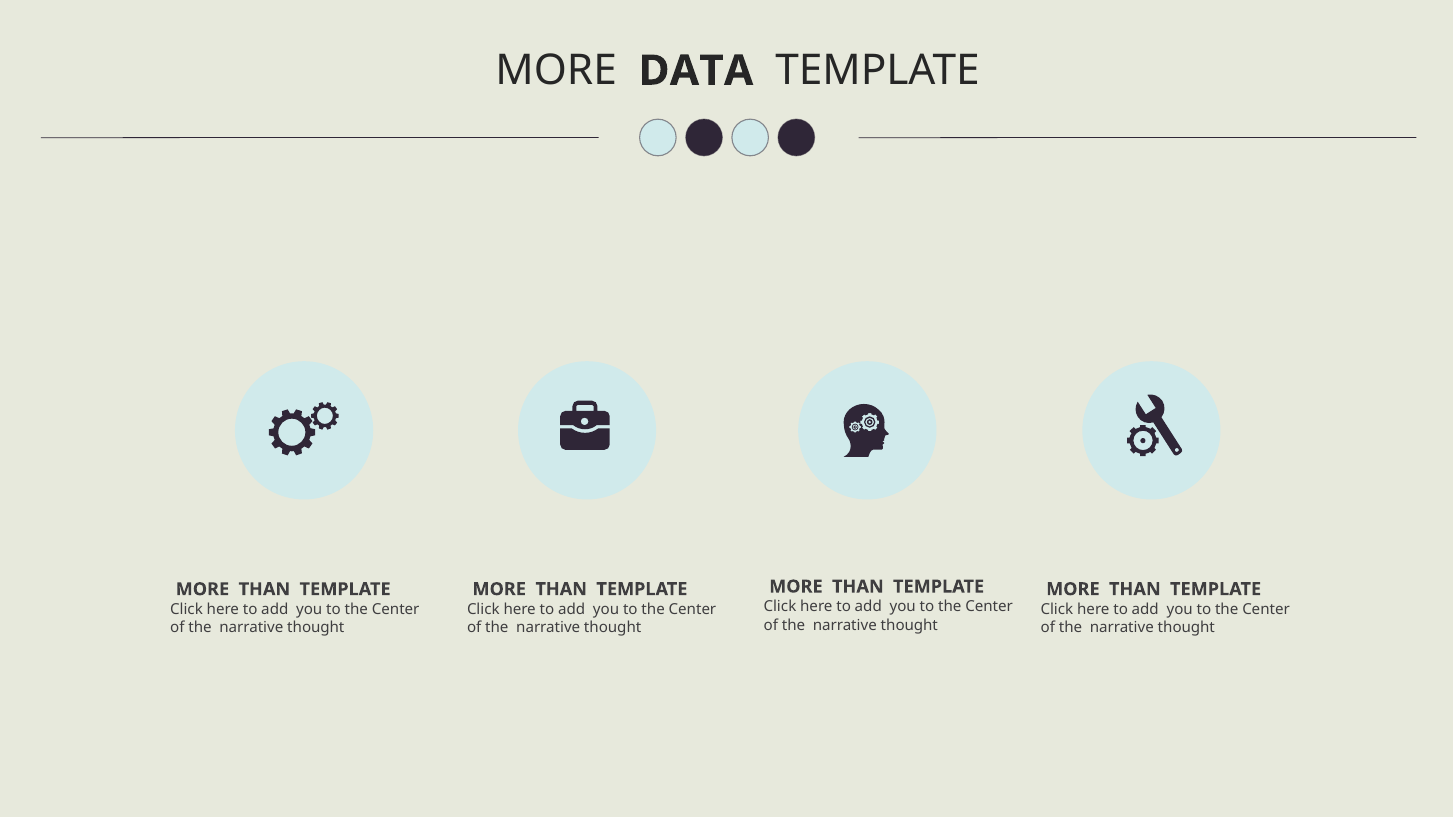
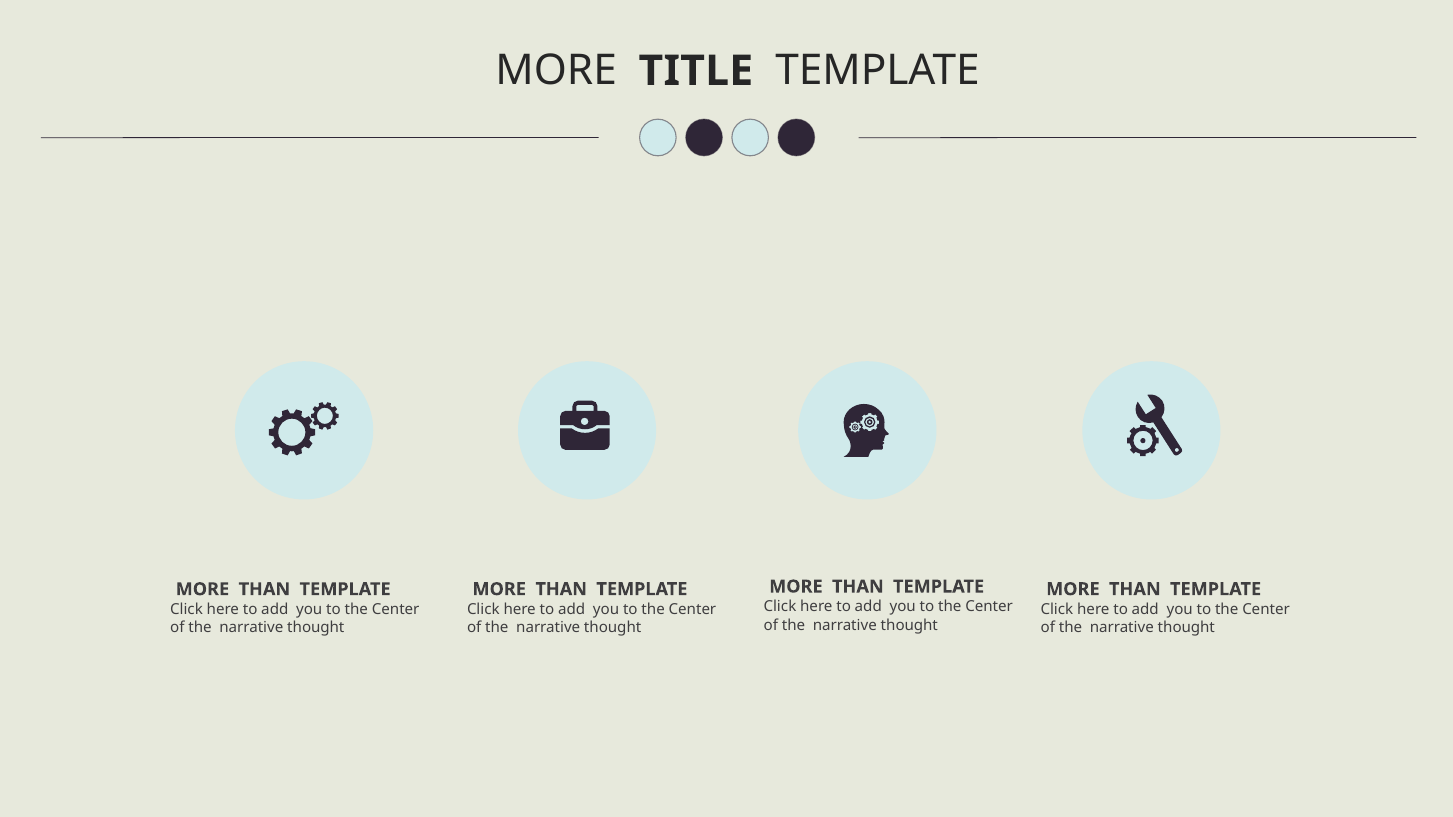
DATA: DATA -> TITLE
